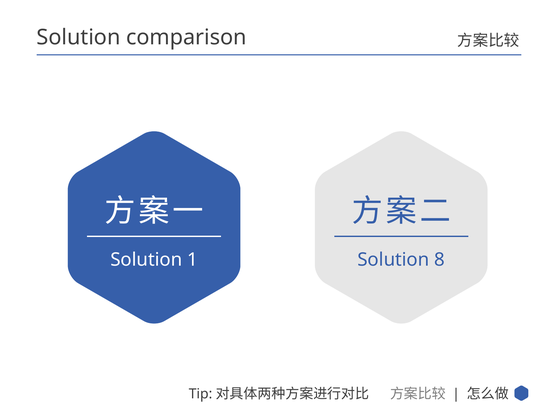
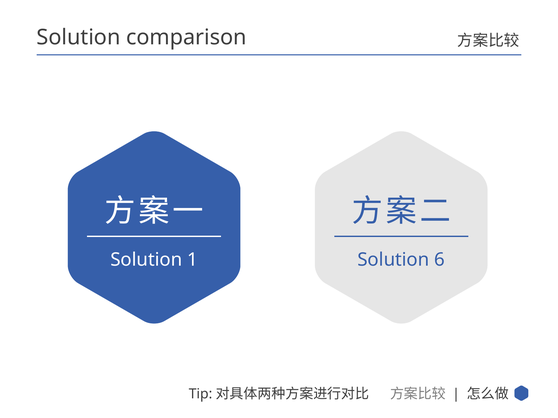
8: 8 -> 6
